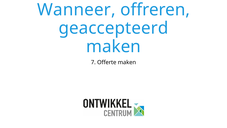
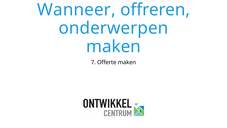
geaccepteerd: geaccepteerd -> onderwerpen
